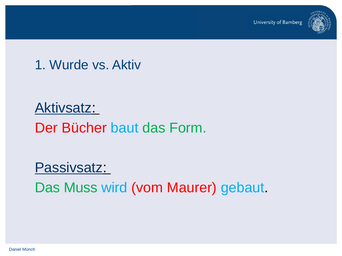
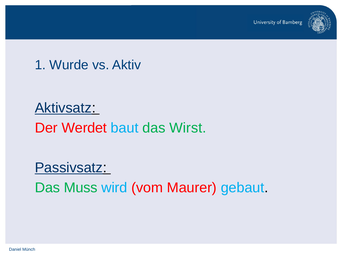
Bücher: Bücher -> Werdet
Form: Form -> Wirst
